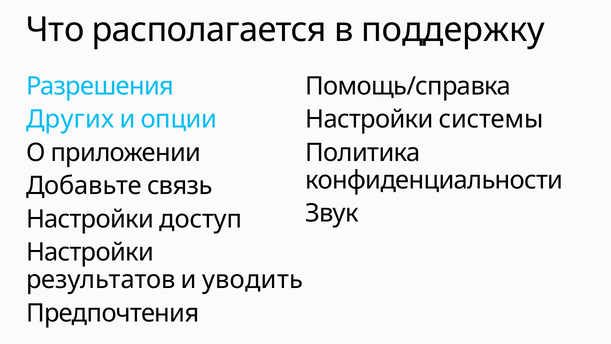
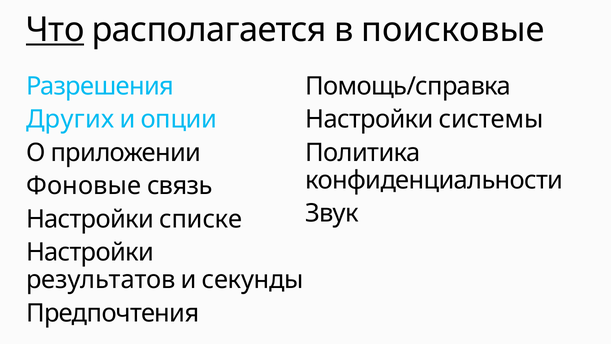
Что underline: none -> present
поддержку: поддержку -> поисковые
Добавьте: Добавьте -> Фоновые
доступ: доступ -> списке
уводить: уводить -> секунды
